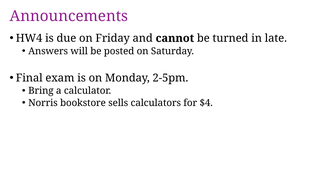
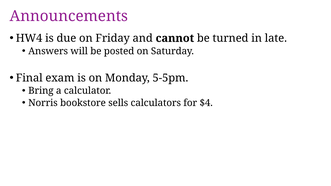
2-5pm: 2-5pm -> 5-5pm
